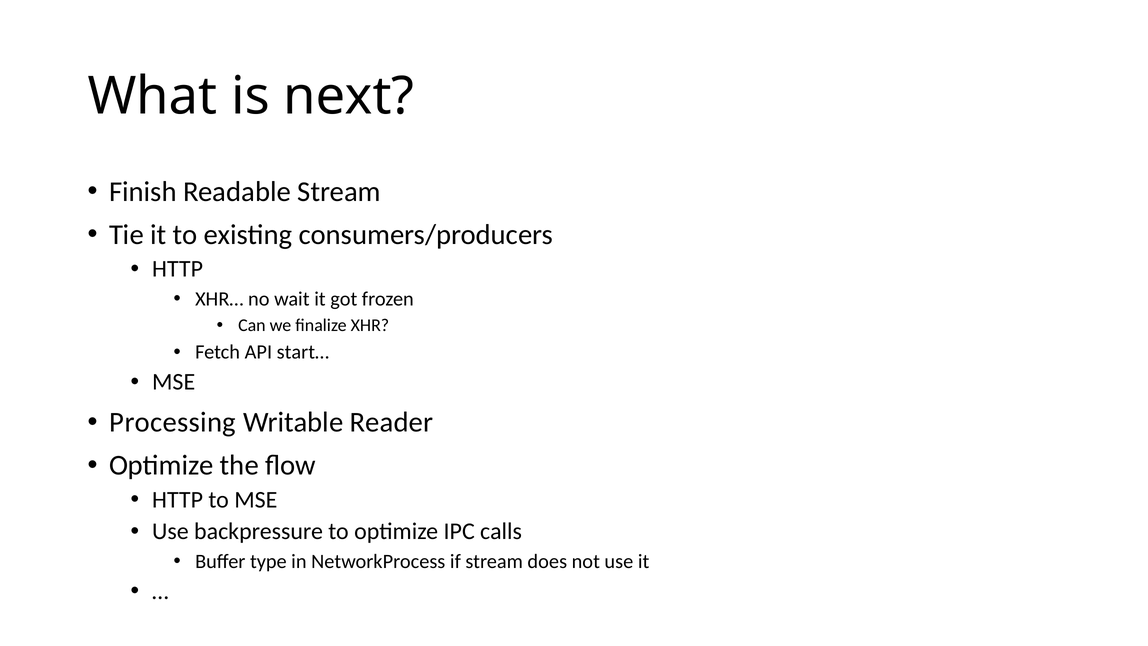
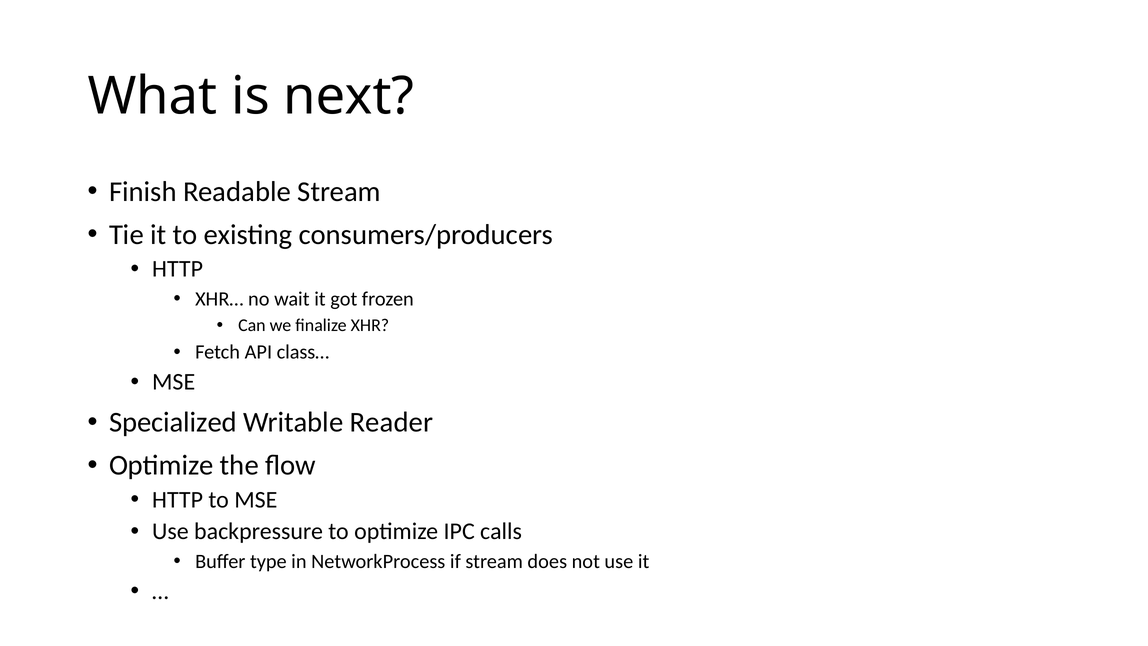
start…: start… -> class…
Processing: Processing -> Specialized
